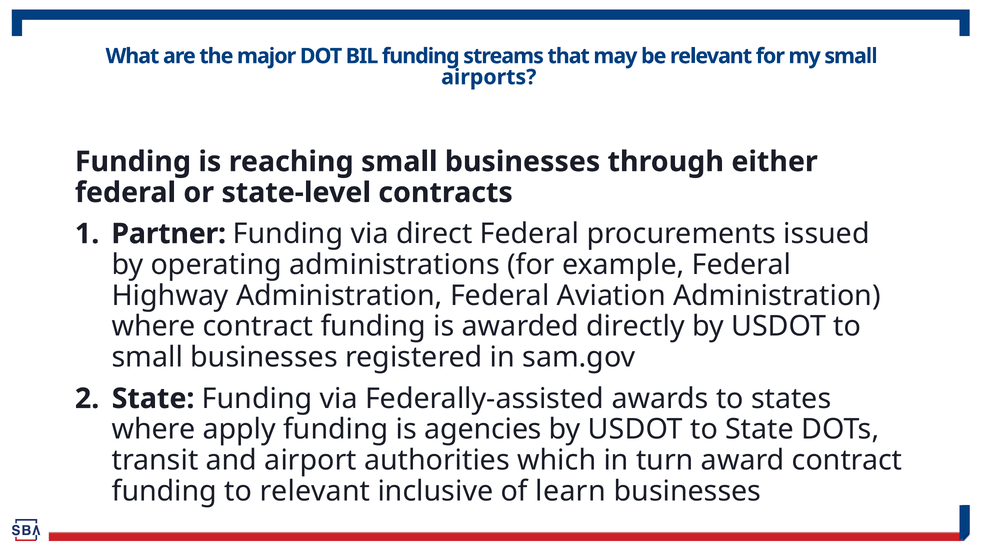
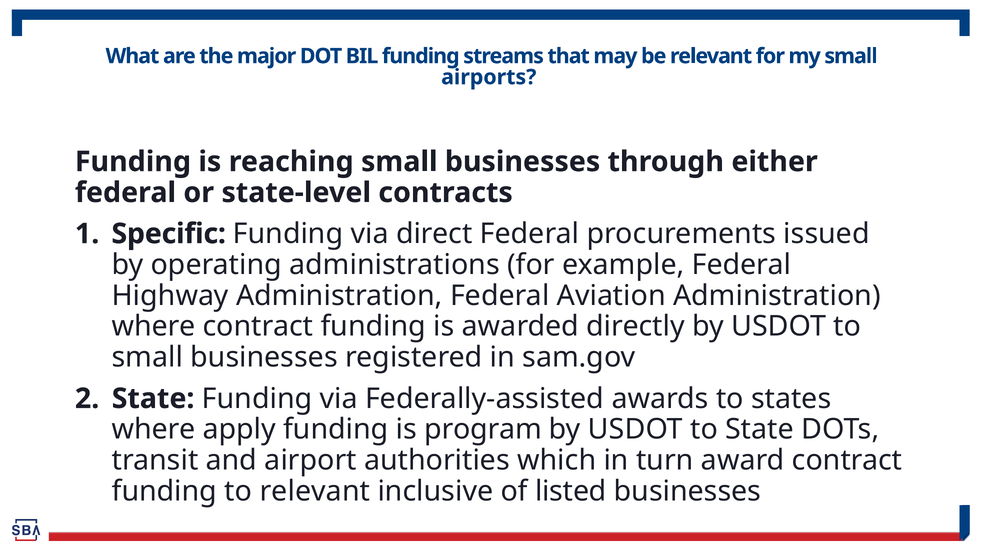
Partner: Partner -> Specific
agencies: agencies -> program
learn: learn -> listed
